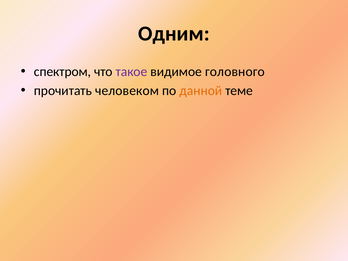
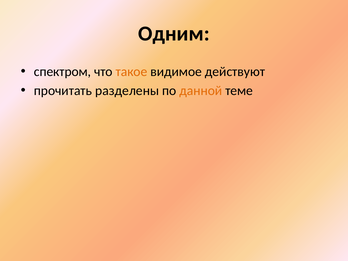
такое colour: purple -> orange
головного: головного -> действуют
человеком: человеком -> разделены
